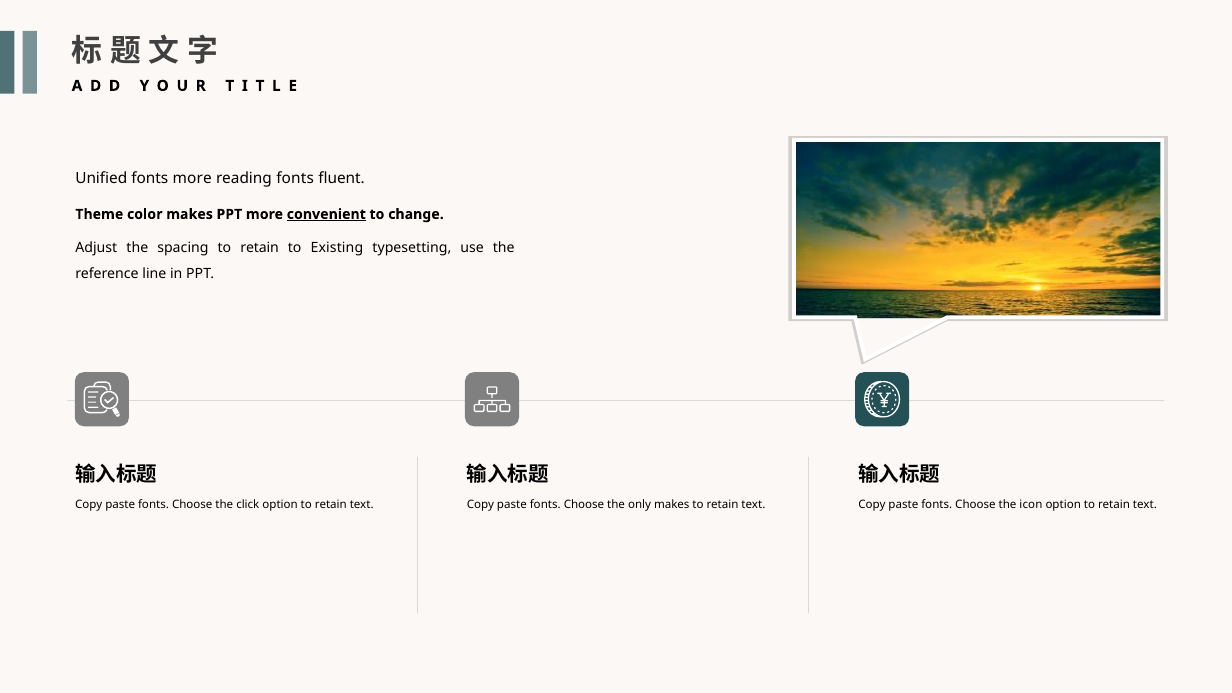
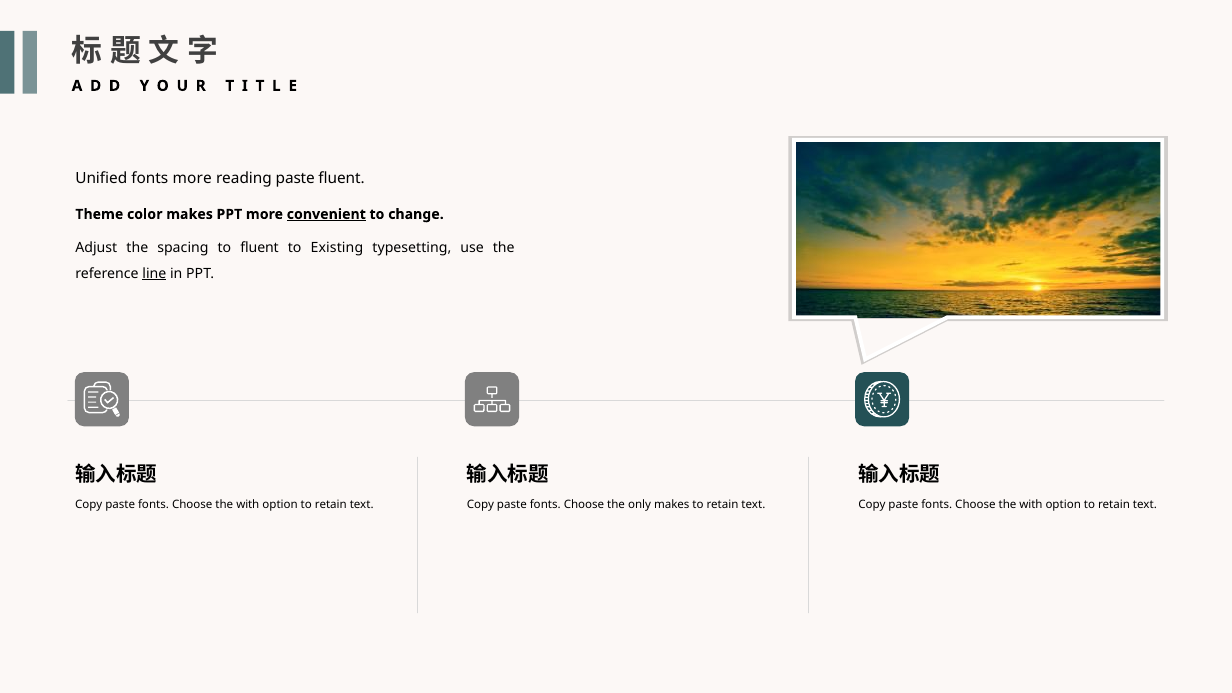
reading fonts: fonts -> paste
spacing to retain: retain -> fluent
line underline: none -> present
click at (248, 505): click -> with
icon at (1031, 505): icon -> with
